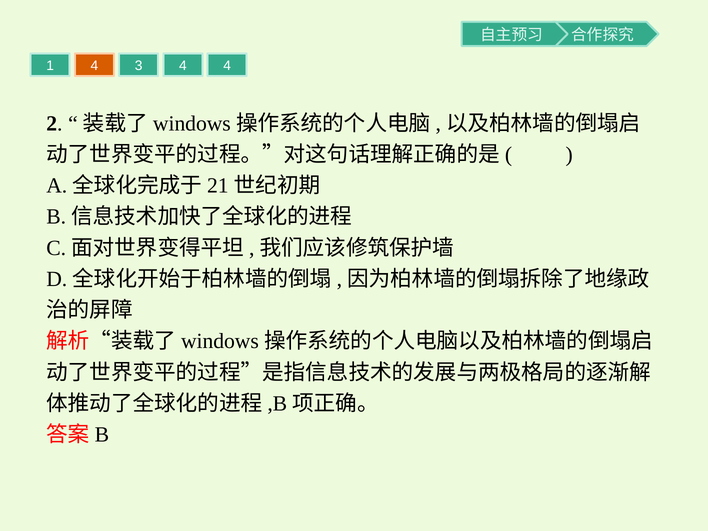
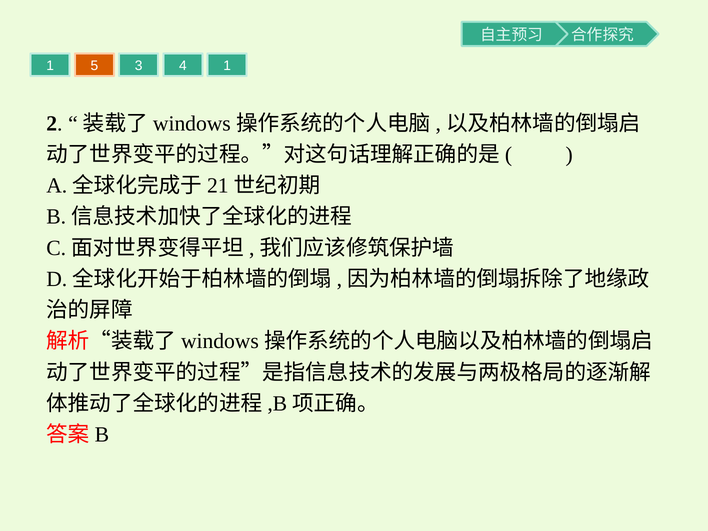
1 4: 4 -> 5
4 4: 4 -> 1
